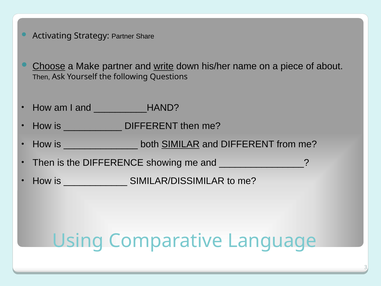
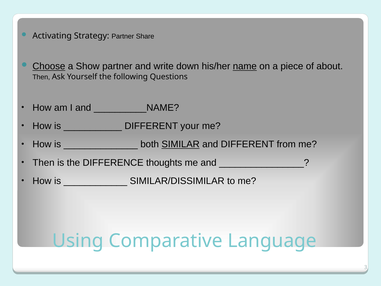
Make: Make -> Show
write underline: present -> none
name underline: none -> present
__________HAND: __________HAND -> __________NAME
DIFFERENT then: then -> your
showing: showing -> thoughts
